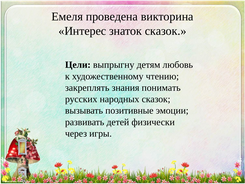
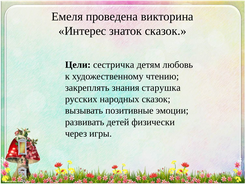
выпрыгну: выпрыгну -> сестричка
понимать: понимать -> старушка
